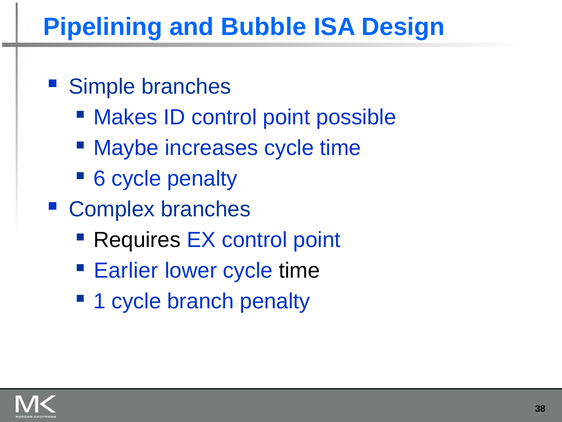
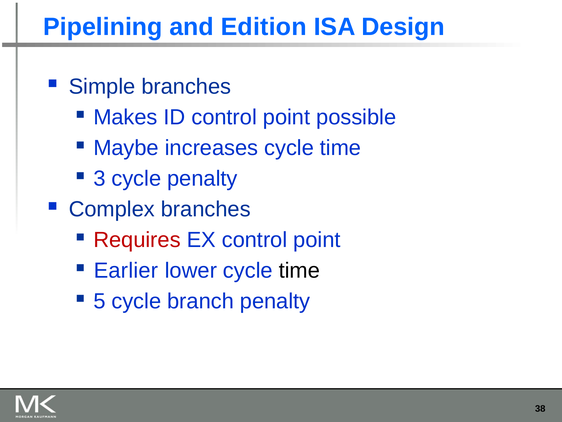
Bubble: Bubble -> Edition
6: 6 -> 3
Requires colour: black -> red
1: 1 -> 5
